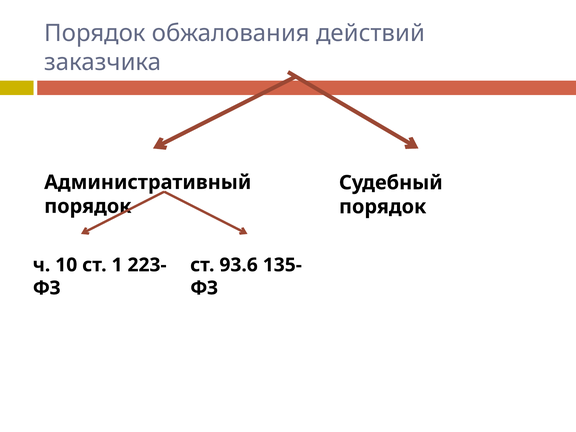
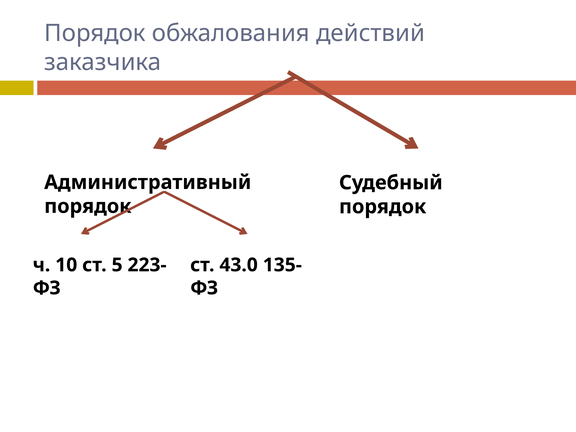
1: 1 -> 5
93.6: 93.6 -> 43.0
